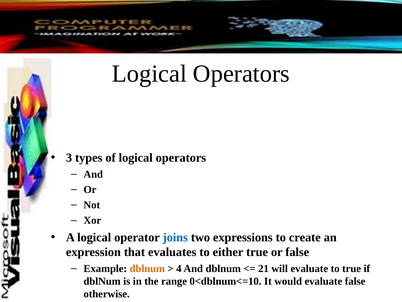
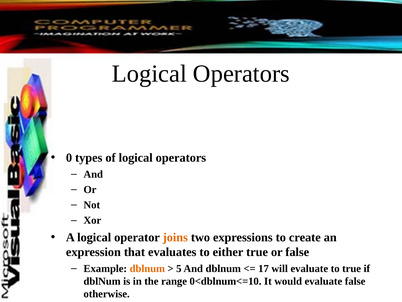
3: 3 -> 0
joins colour: blue -> orange
4: 4 -> 5
21: 21 -> 17
